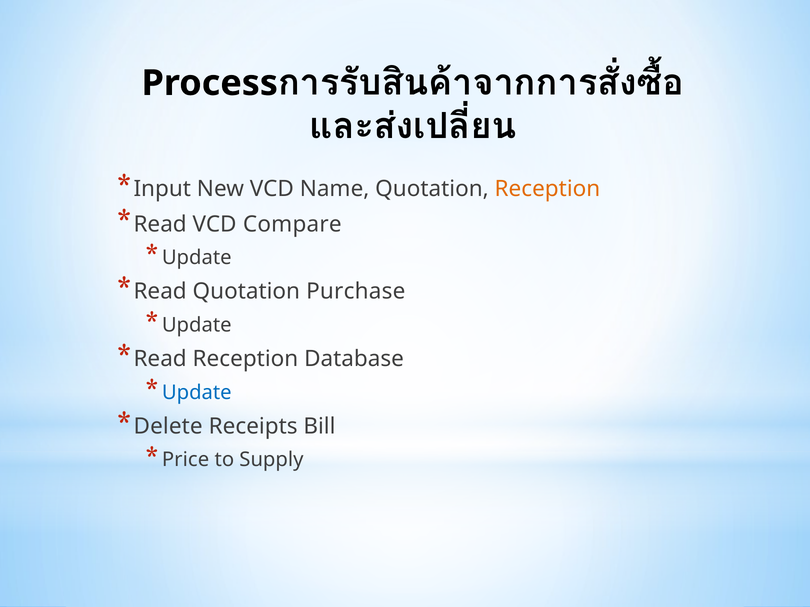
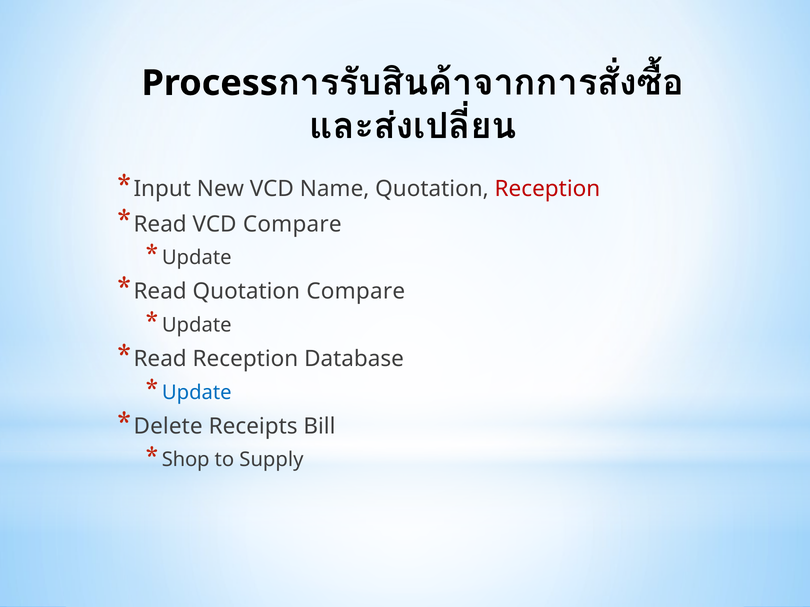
Reception at (547, 189) colour: orange -> red
Quotation Purchase: Purchase -> Compare
Price: Price -> Shop
